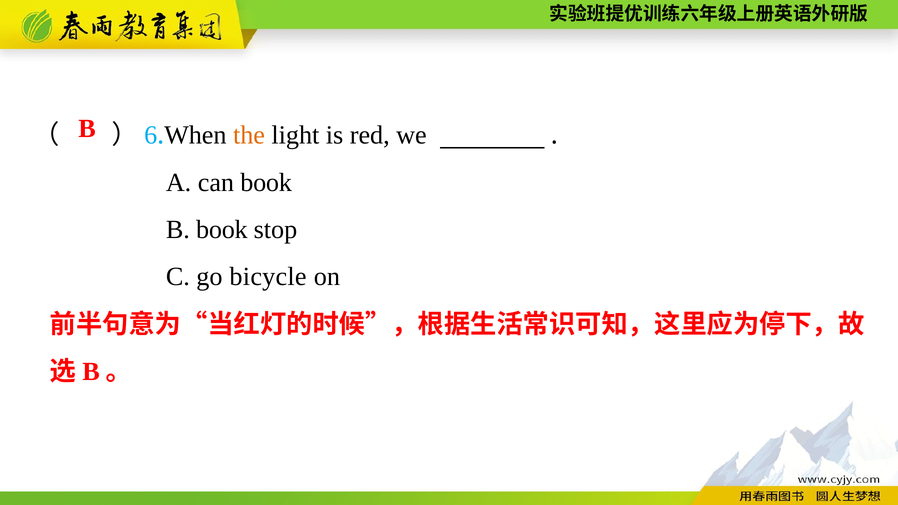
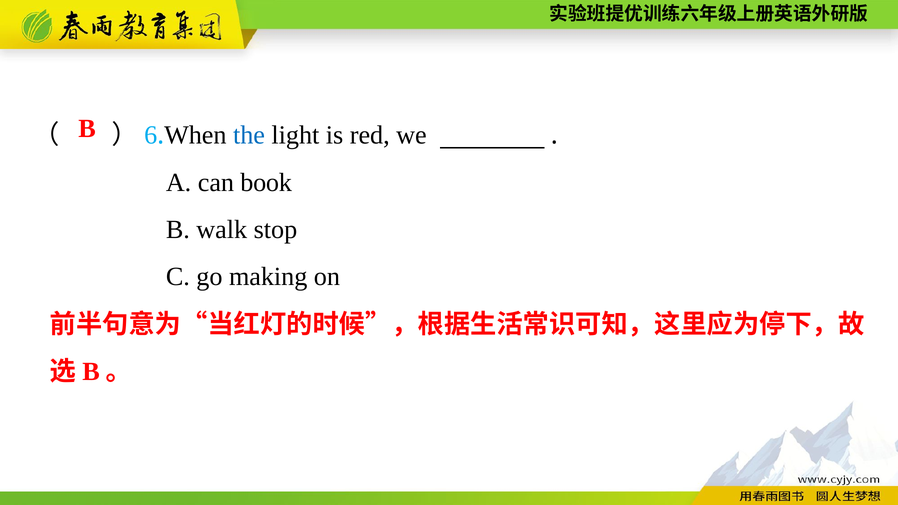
the colour: orange -> blue
B book: book -> walk
bicycle: bicycle -> making
